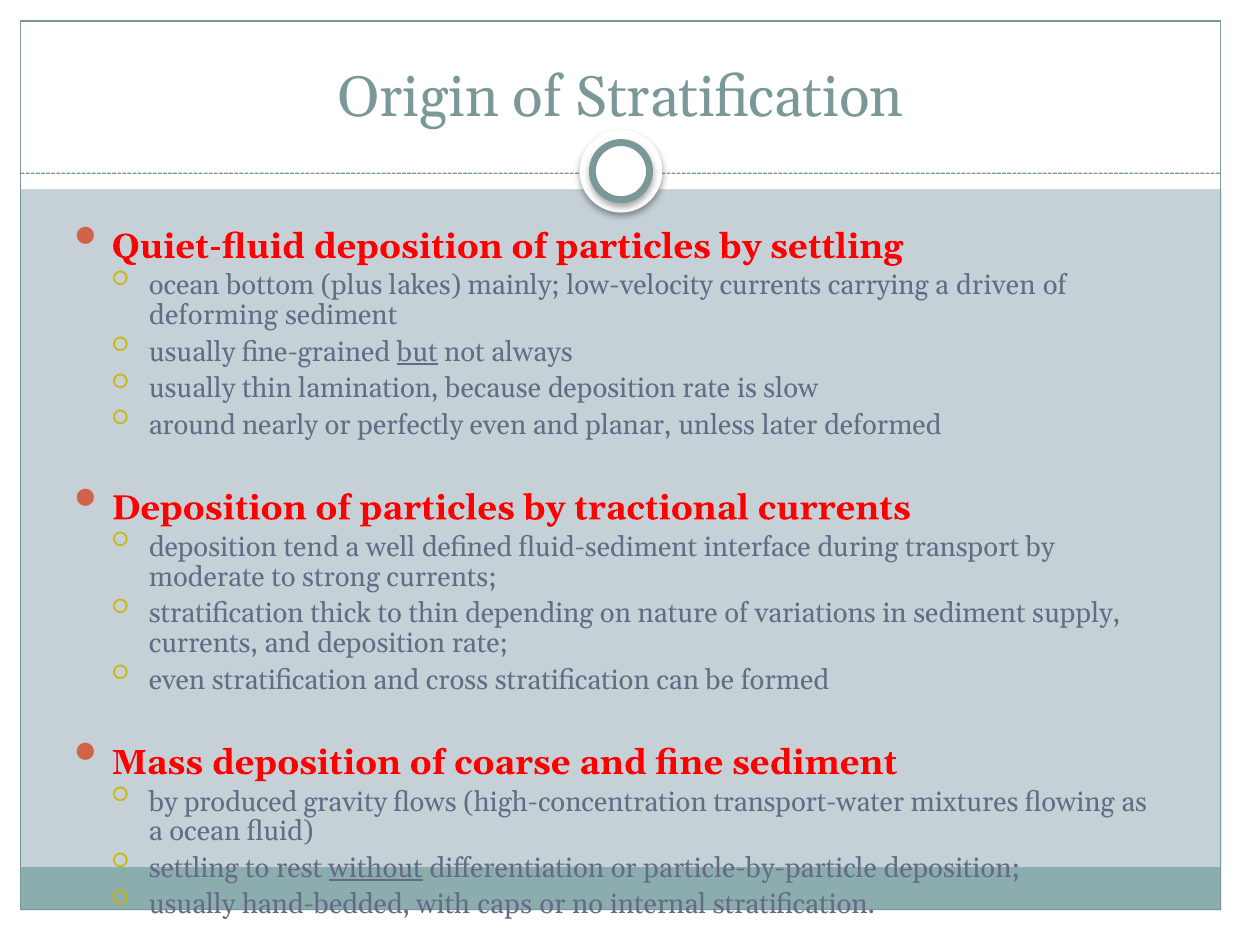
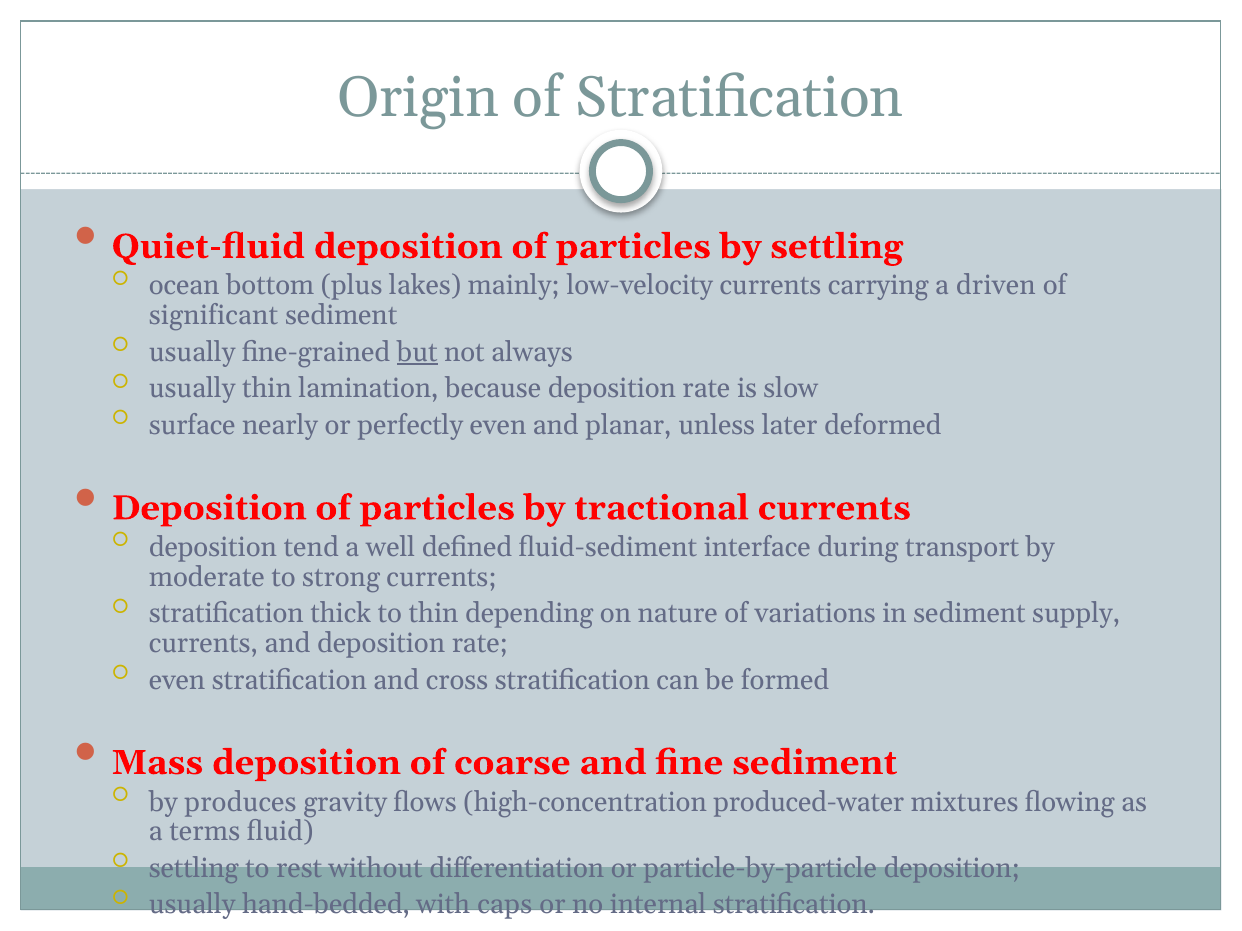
deforming: deforming -> significant
around: around -> surface
produced: produced -> produces
transport-water: transport-water -> produced-water
a ocean: ocean -> terms
without underline: present -> none
